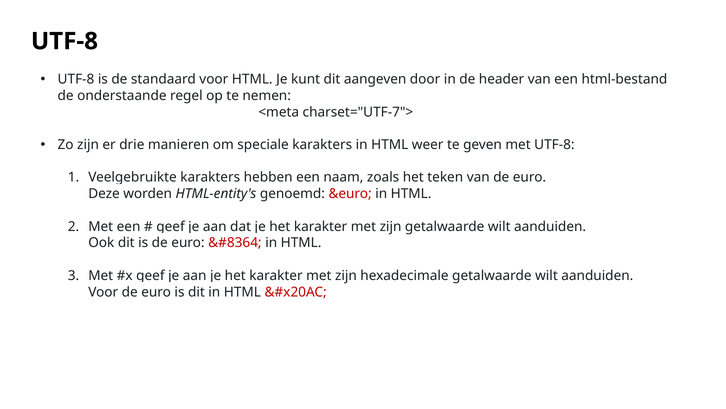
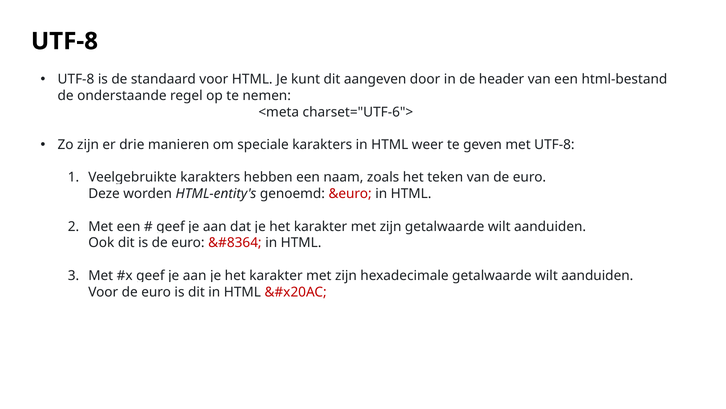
charset="UTF-7">: charset="UTF-7"> -> charset="UTF-6">
